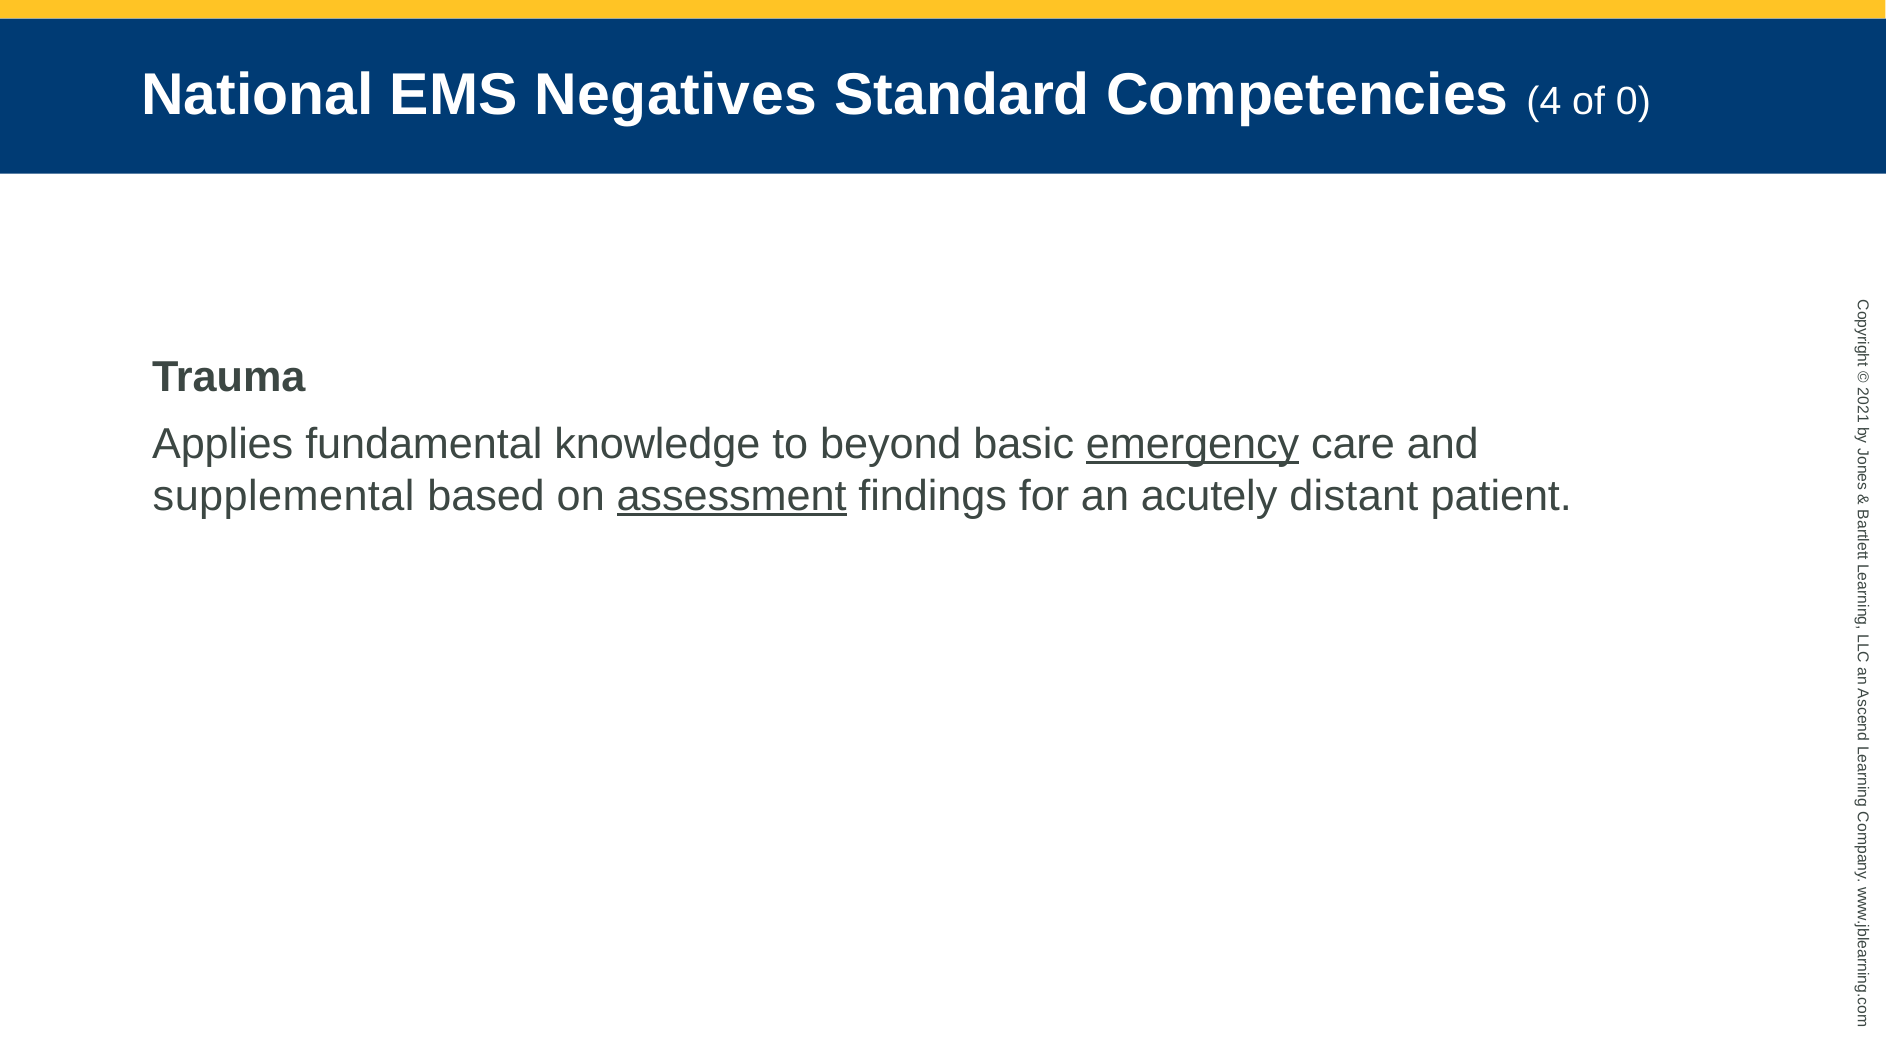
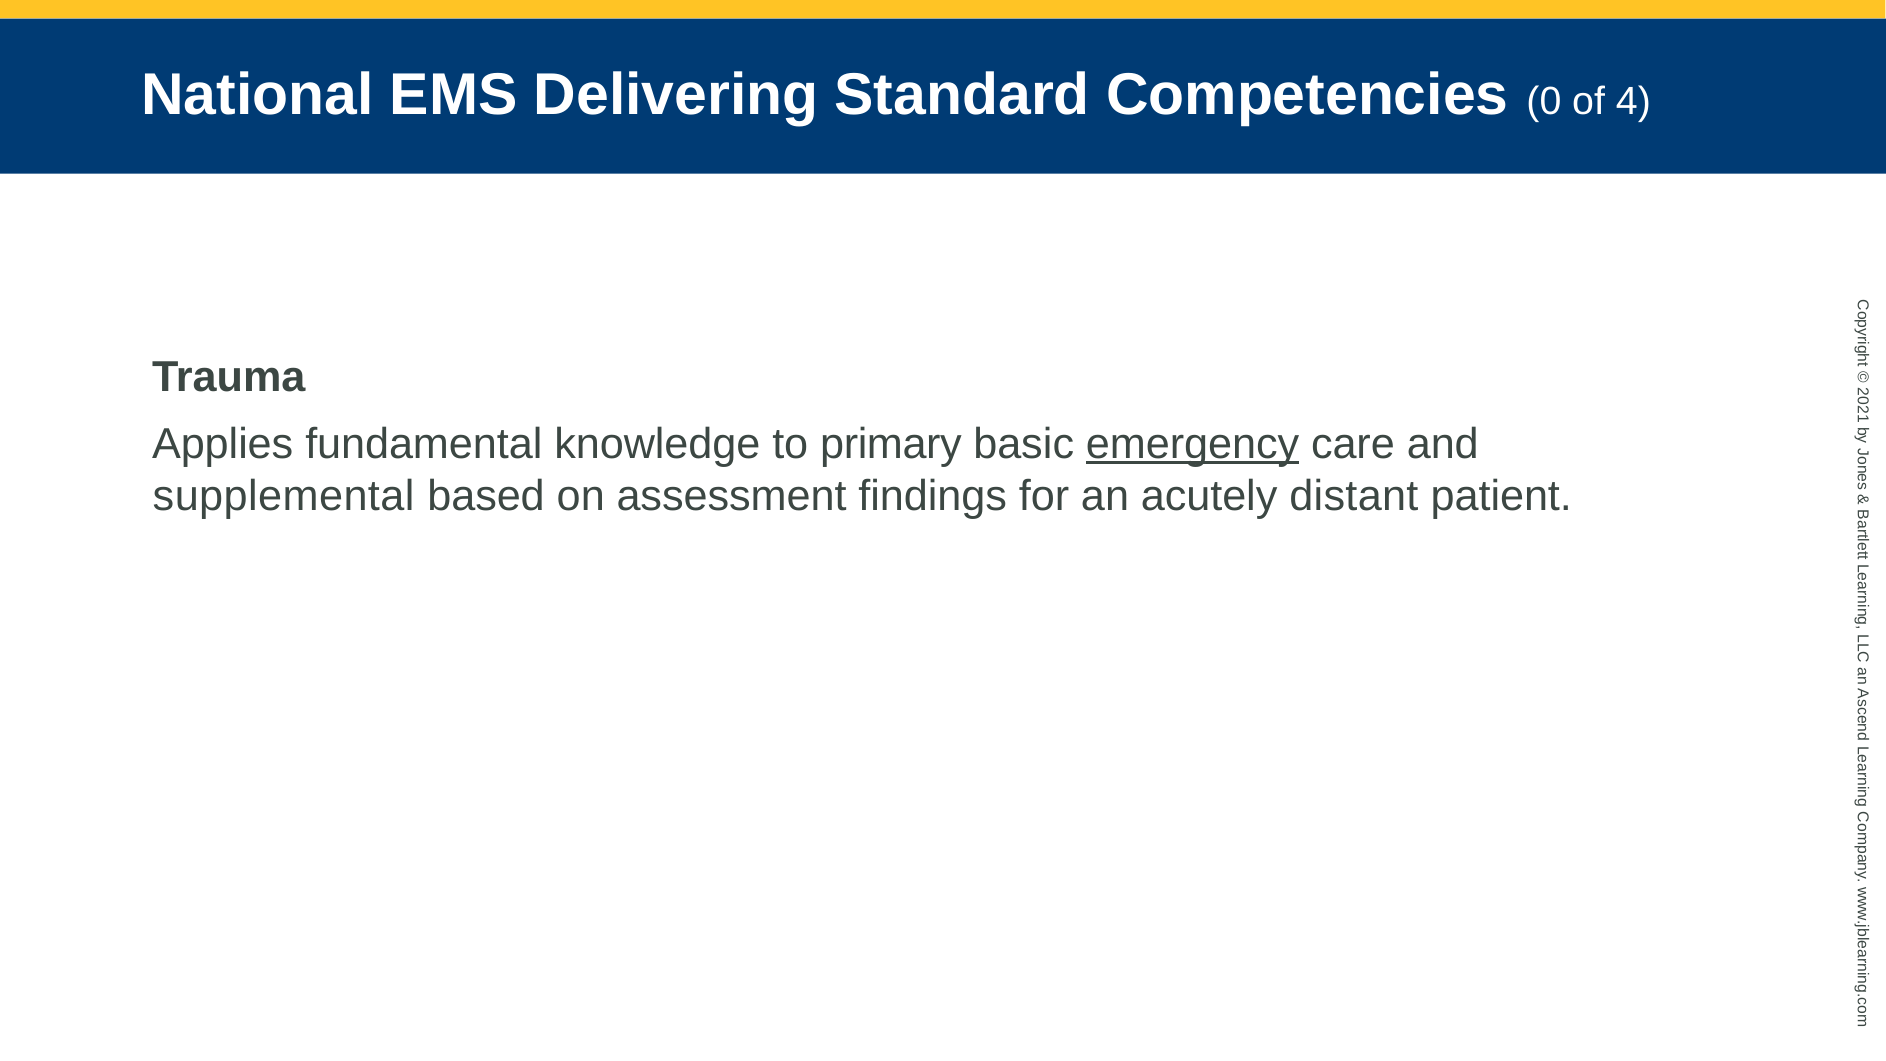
Negatives: Negatives -> Delivering
Competencies 4: 4 -> 0
of 0: 0 -> 4
beyond: beyond -> primary
assessment underline: present -> none
